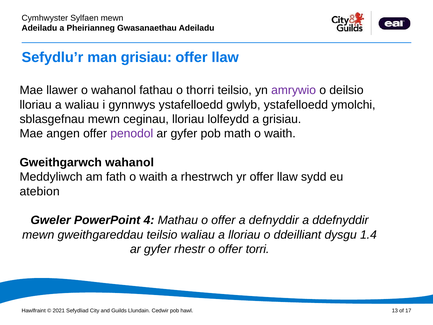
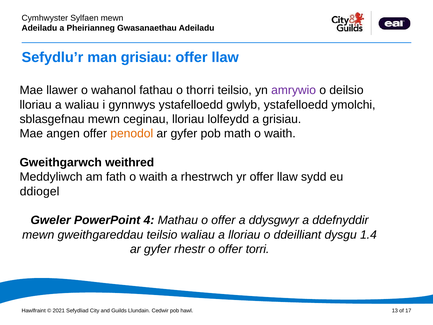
penodol colour: purple -> orange
Gweithgarwch wahanol: wahanol -> weithred
atebion: atebion -> ddiogel
defnyddir: defnyddir -> ddysgwyr
